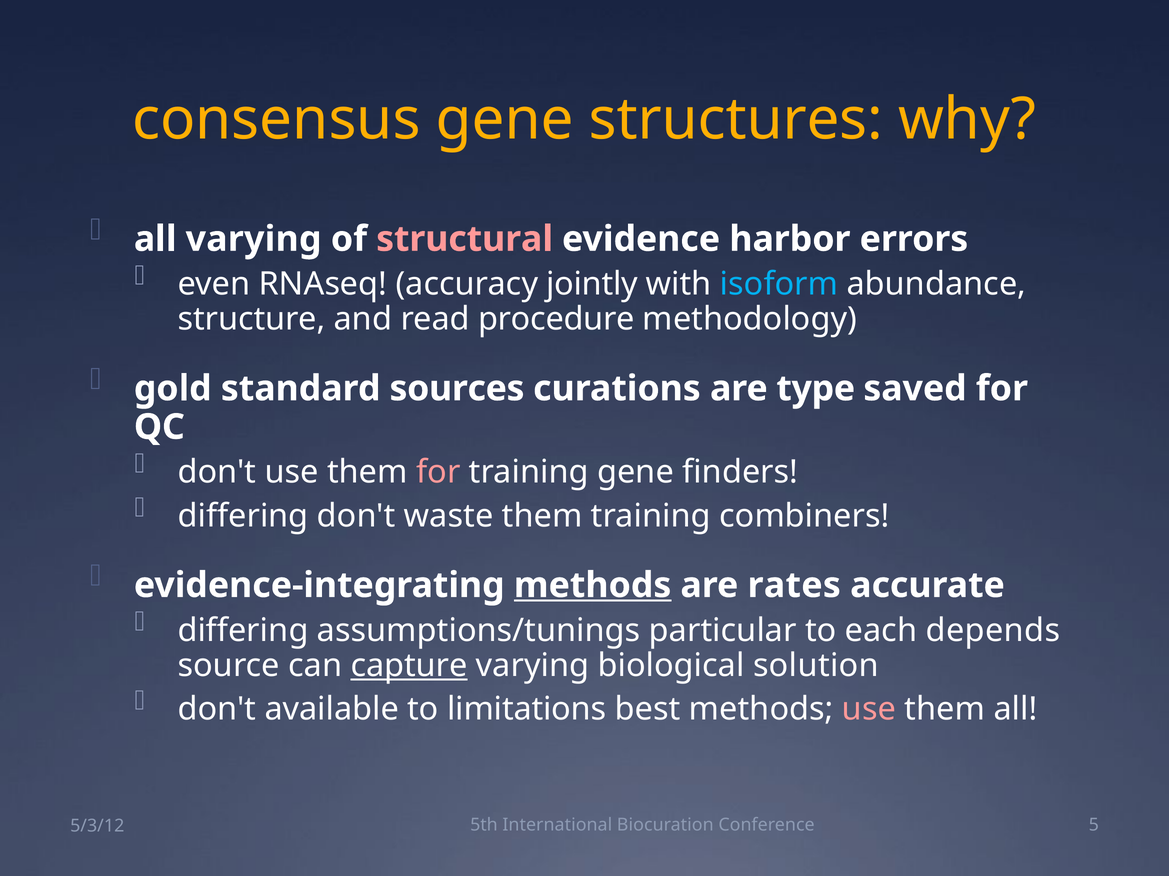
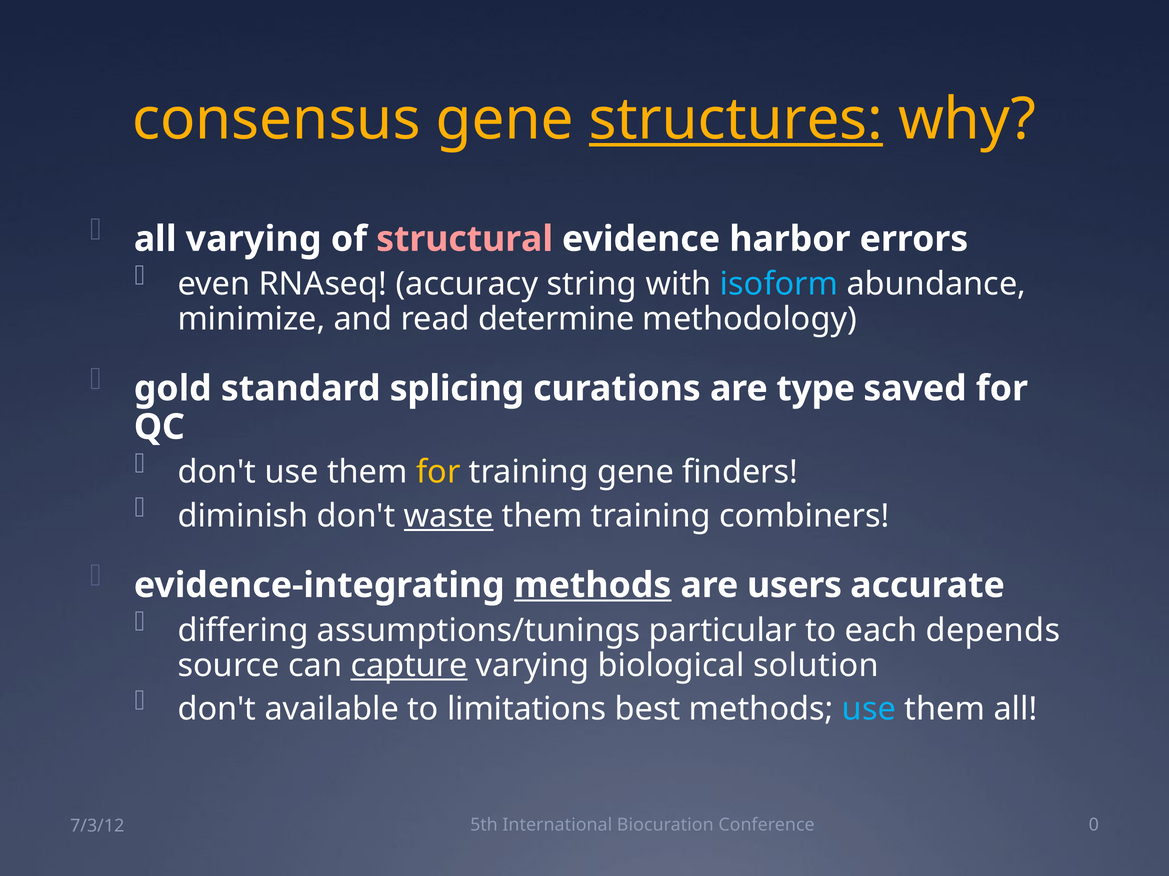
structures underline: none -> present
jointly: jointly -> string
structure: structure -> minimize
procedure: procedure -> determine
sources: sources -> splicing
for at (438, 473) colour: pink -> yellow
differing at (243, 516): differing -> diminish
waste underline: none -> present
rates: rates -> users
use at (869, 710) colour: pink -> light blue
5: 5 -> 0
5/3/12: 5/3/12 -> 7/3/12
